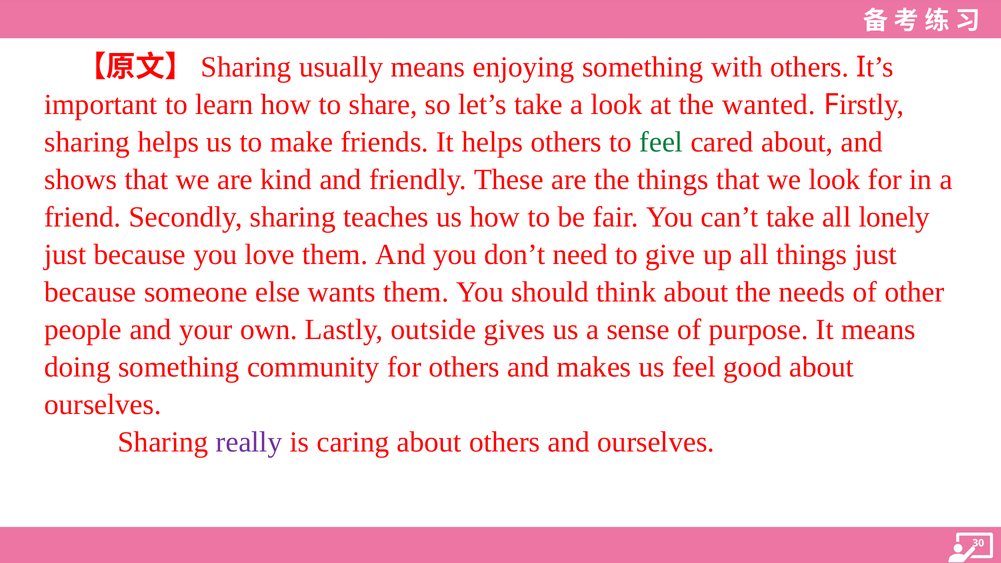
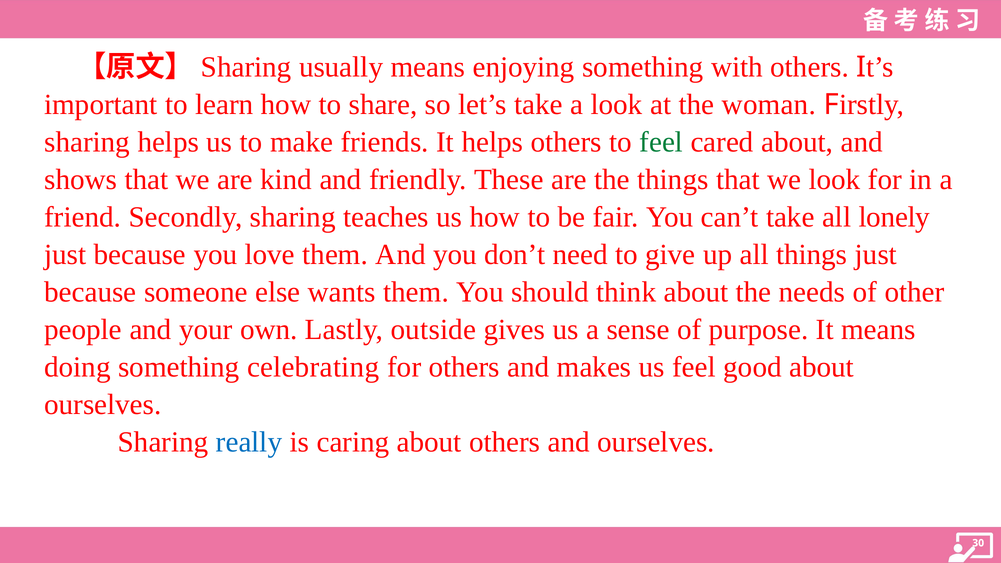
wanted: wanted -> woman
community: community -> celebrating
really colour: purple -> blue
